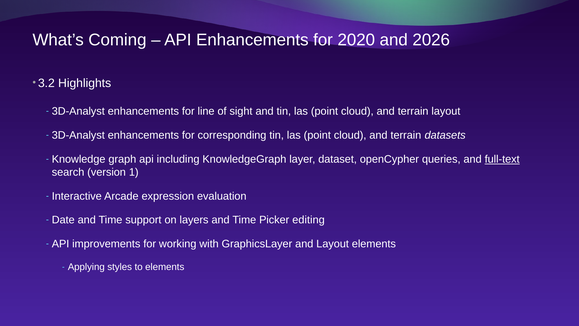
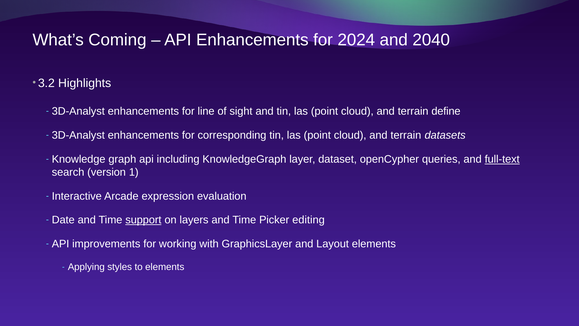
2020: 2020 -> 2024
2026: 2026 -> 2040
terrain layout: layout -> define
support underline: none -> present
